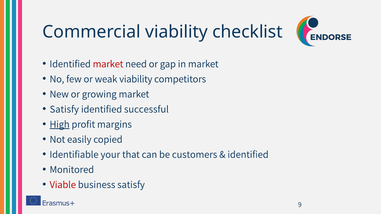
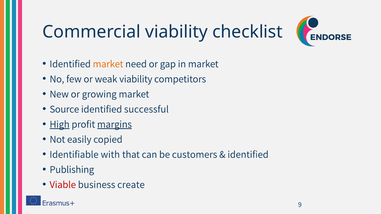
market at (108, 64) colour: red -> orange
Satisfy at (64, 109): Satisfy -> Source
margins underline: none -> present
your: your -> with
Monitored: Monitored -> Publishing
business satisfy: satisfy -> create
